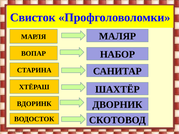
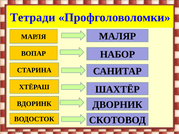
Свисток: Свисток -> Тетради
